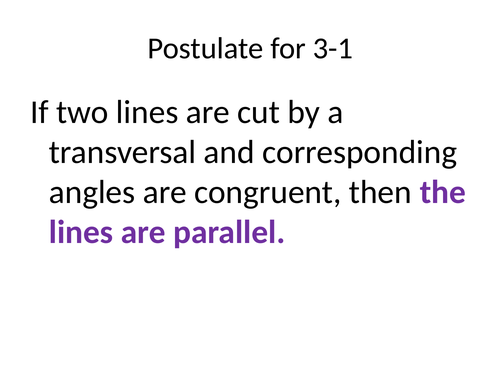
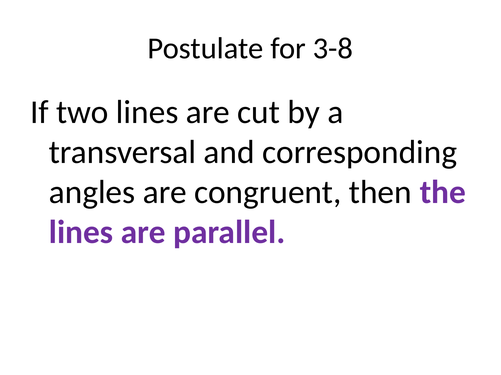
3-1: 3-1 -> 3-8
